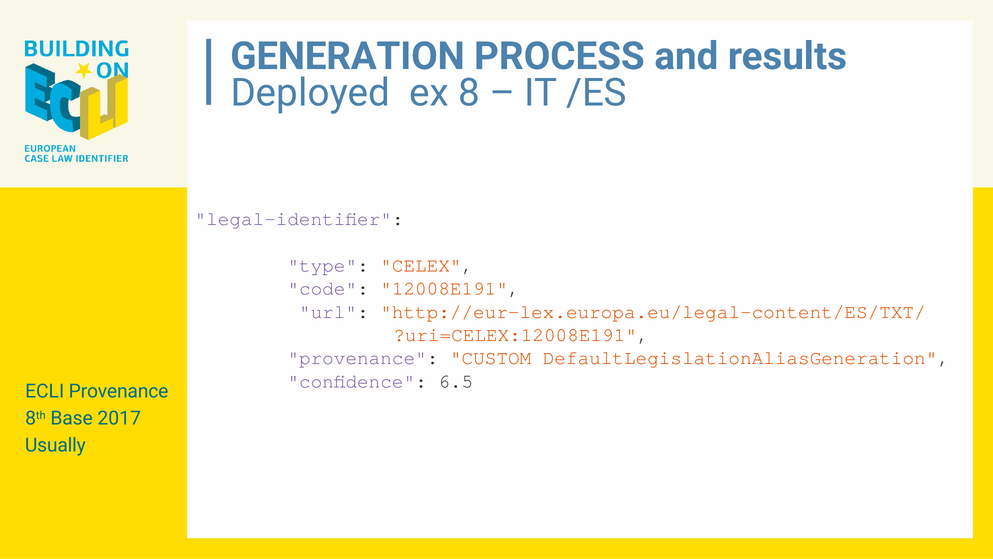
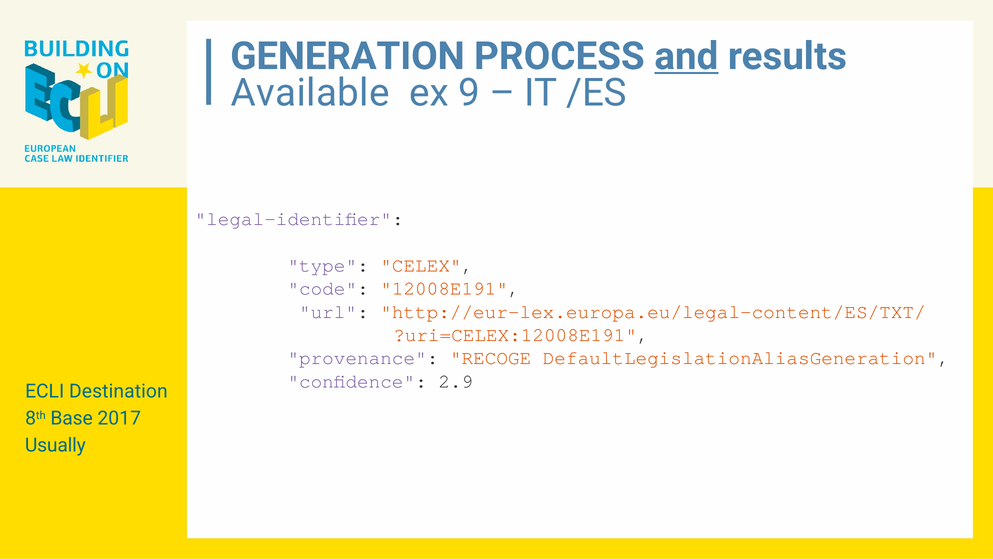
and underline: none -> present
Deployed: Deployed -> Available
8: 8 -> 9
CUSTOM: CUSTOM -> RECOGE
6.5: 6.5 -> 2.9
ECLI Provenance: Provenance -> Destination
